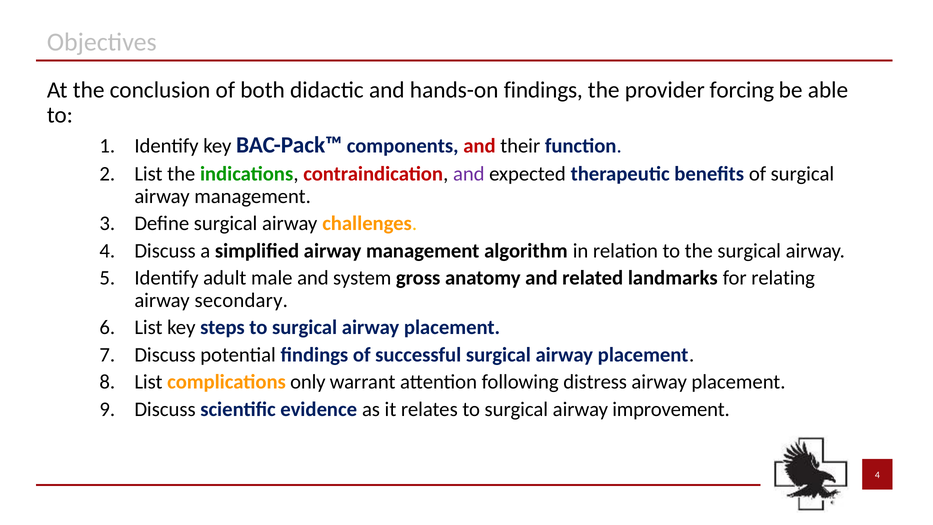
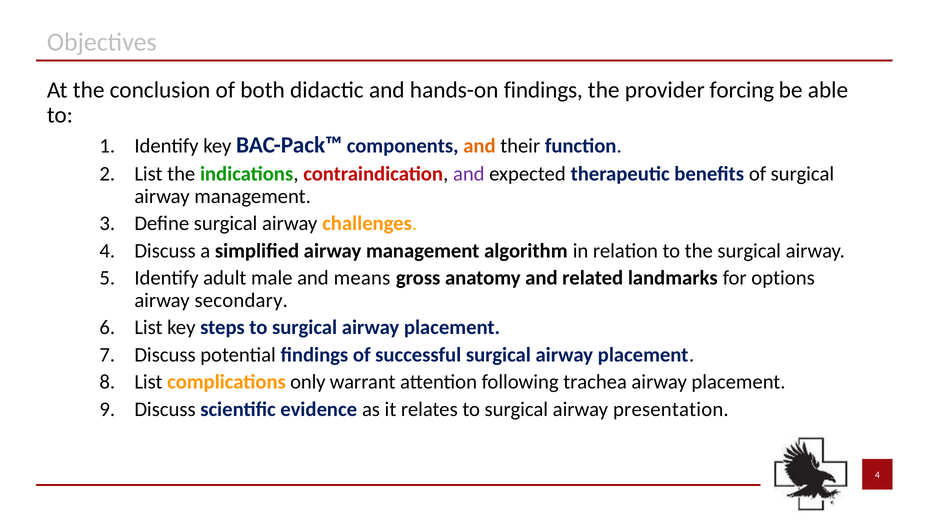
and at (479, 146) colour: red -> orange
system: system -> means
relating: relating -> options
distress: distress -> trachea
improvement: improvement -> presentation
